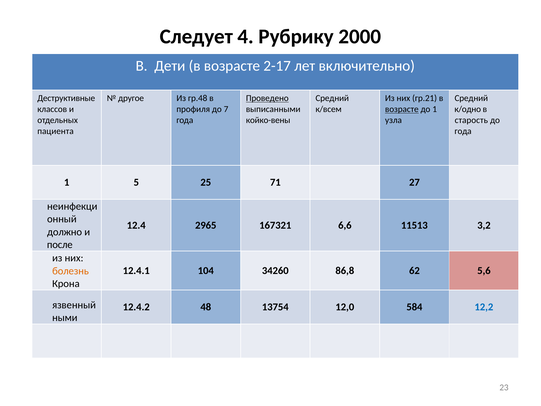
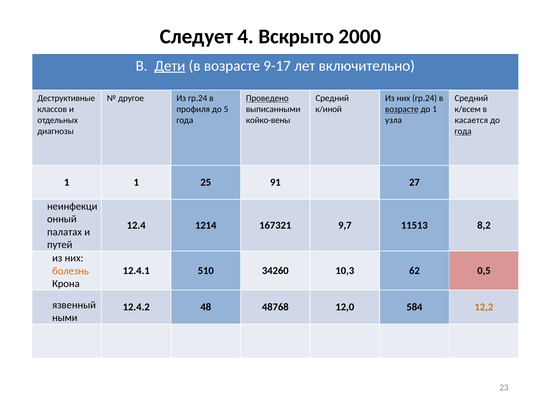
Рубрику: Рубрику -> Вскрыто
Дети underline: none -> present
2-17: 2-17 -> 9-17
Из гр.48: гр.48 -> гр.24
них гр.21: гр.21 -> гр.24
7: 7 -> 5
к/всем: к/всем -> к/иной
к/одно: к/одно -> к/всем
старость: старость -> касается
пациента: пациента -> диагнозы
года at (463, 131) underline: none -> present
1 5: 5 -> 1
71: 71 -> 91
2965: 2965 -> 1214
6,6: 6,6 -> 9,7
3,2: 3,2 -> 8,2
должно: должно -> палатах
после: после -> путей
104: 104 -> 510
86,8: 86,8 -> 10,3
5,6: 5,6 -> 0,5
13754: 13754 -> 48768
12,2 colour: blue -> orange
